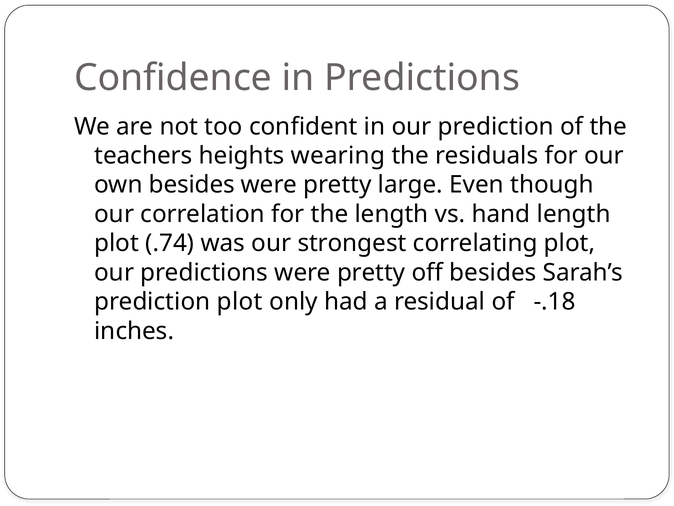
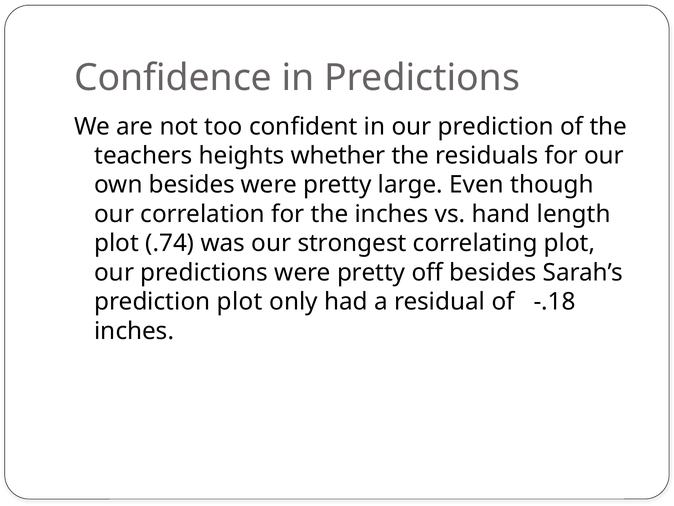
wearing: wearing -> whether
the length: length -> inches
